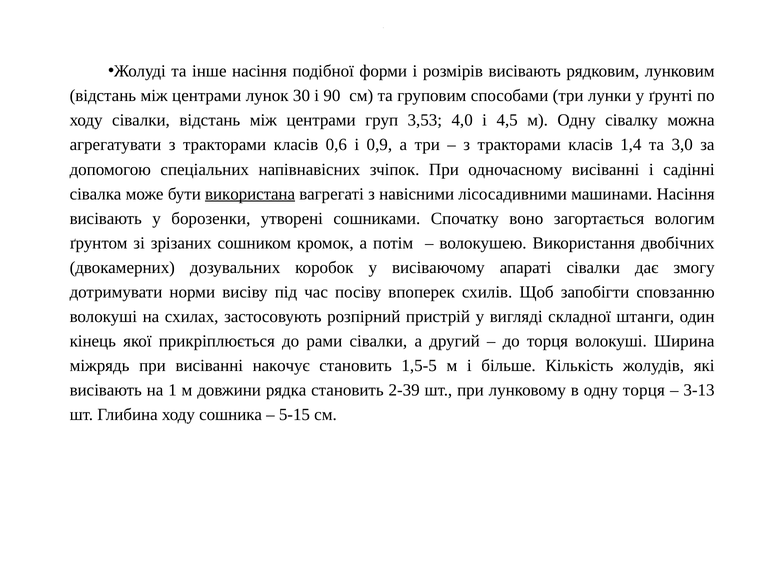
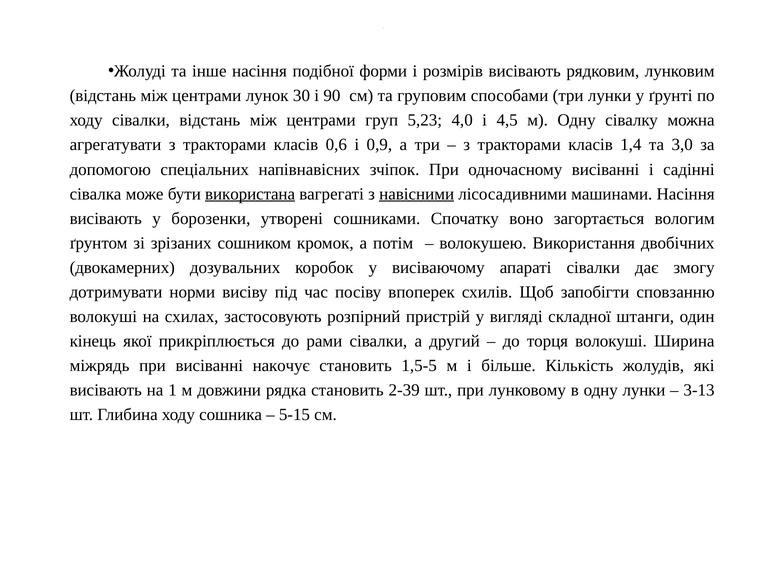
3,53: 3,53 -> 5,23
навісними underline: none -> present
одну торця: торця -> лунки
